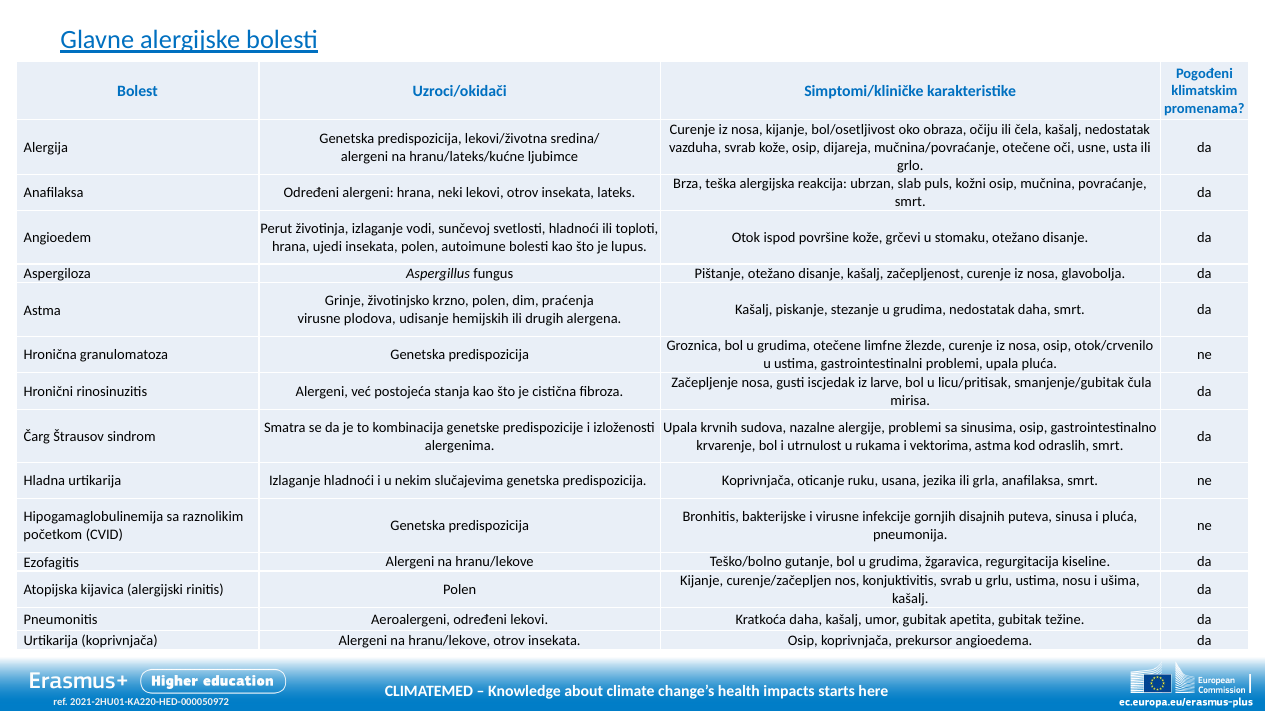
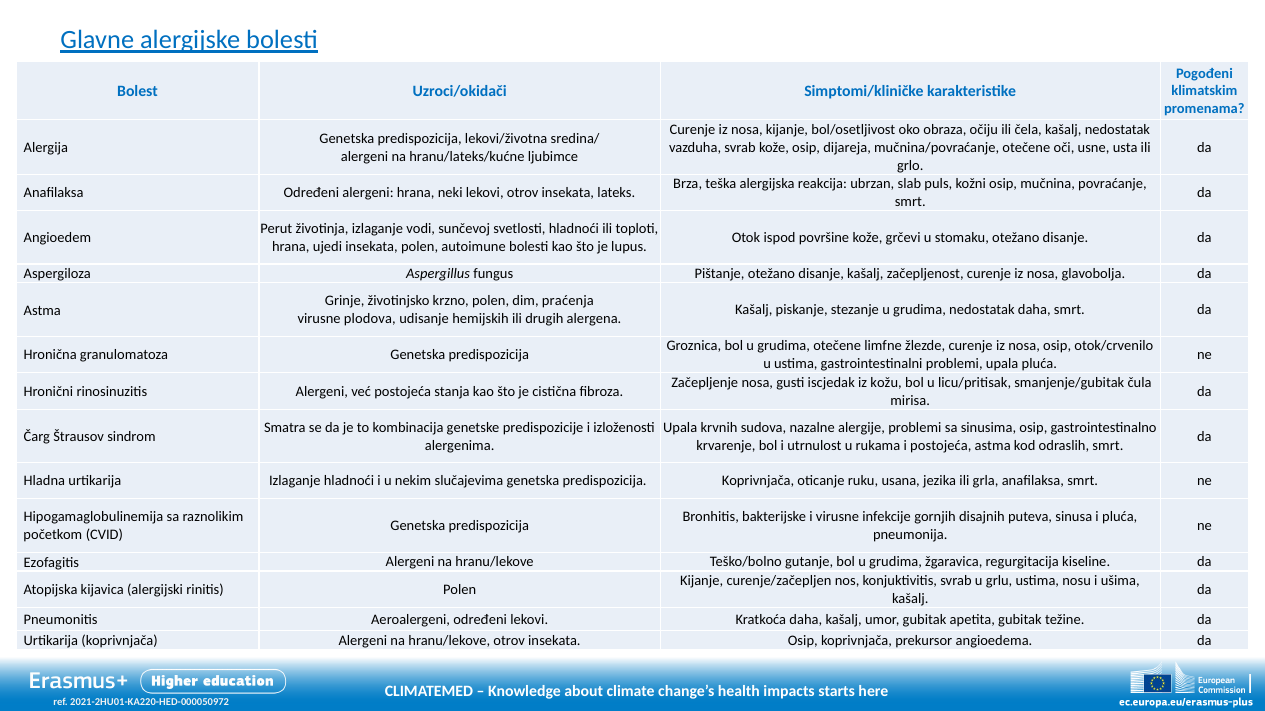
larve: larve -> kožu
i vektorima: vektorima -> postojeća
